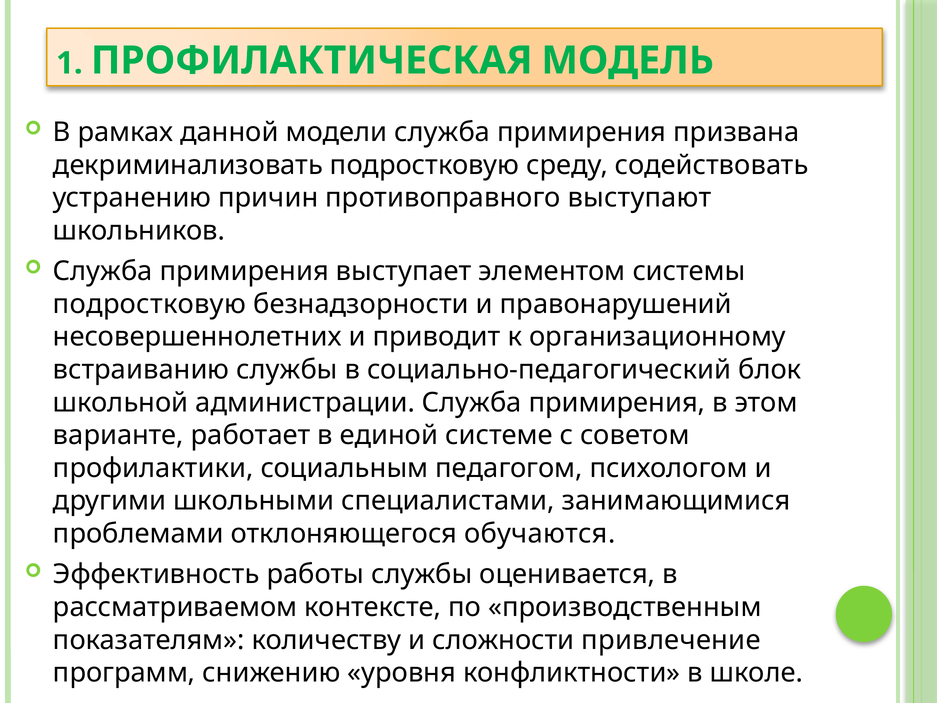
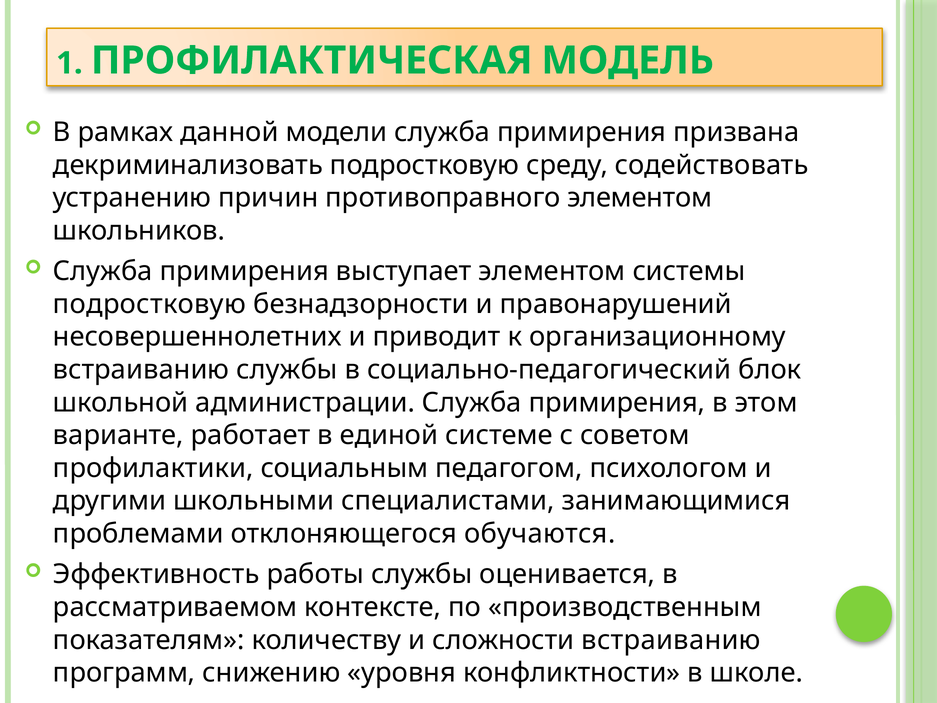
противоправного выступают: выступают -> элементом
сложности привлечение: привлечение -> встраиванию
